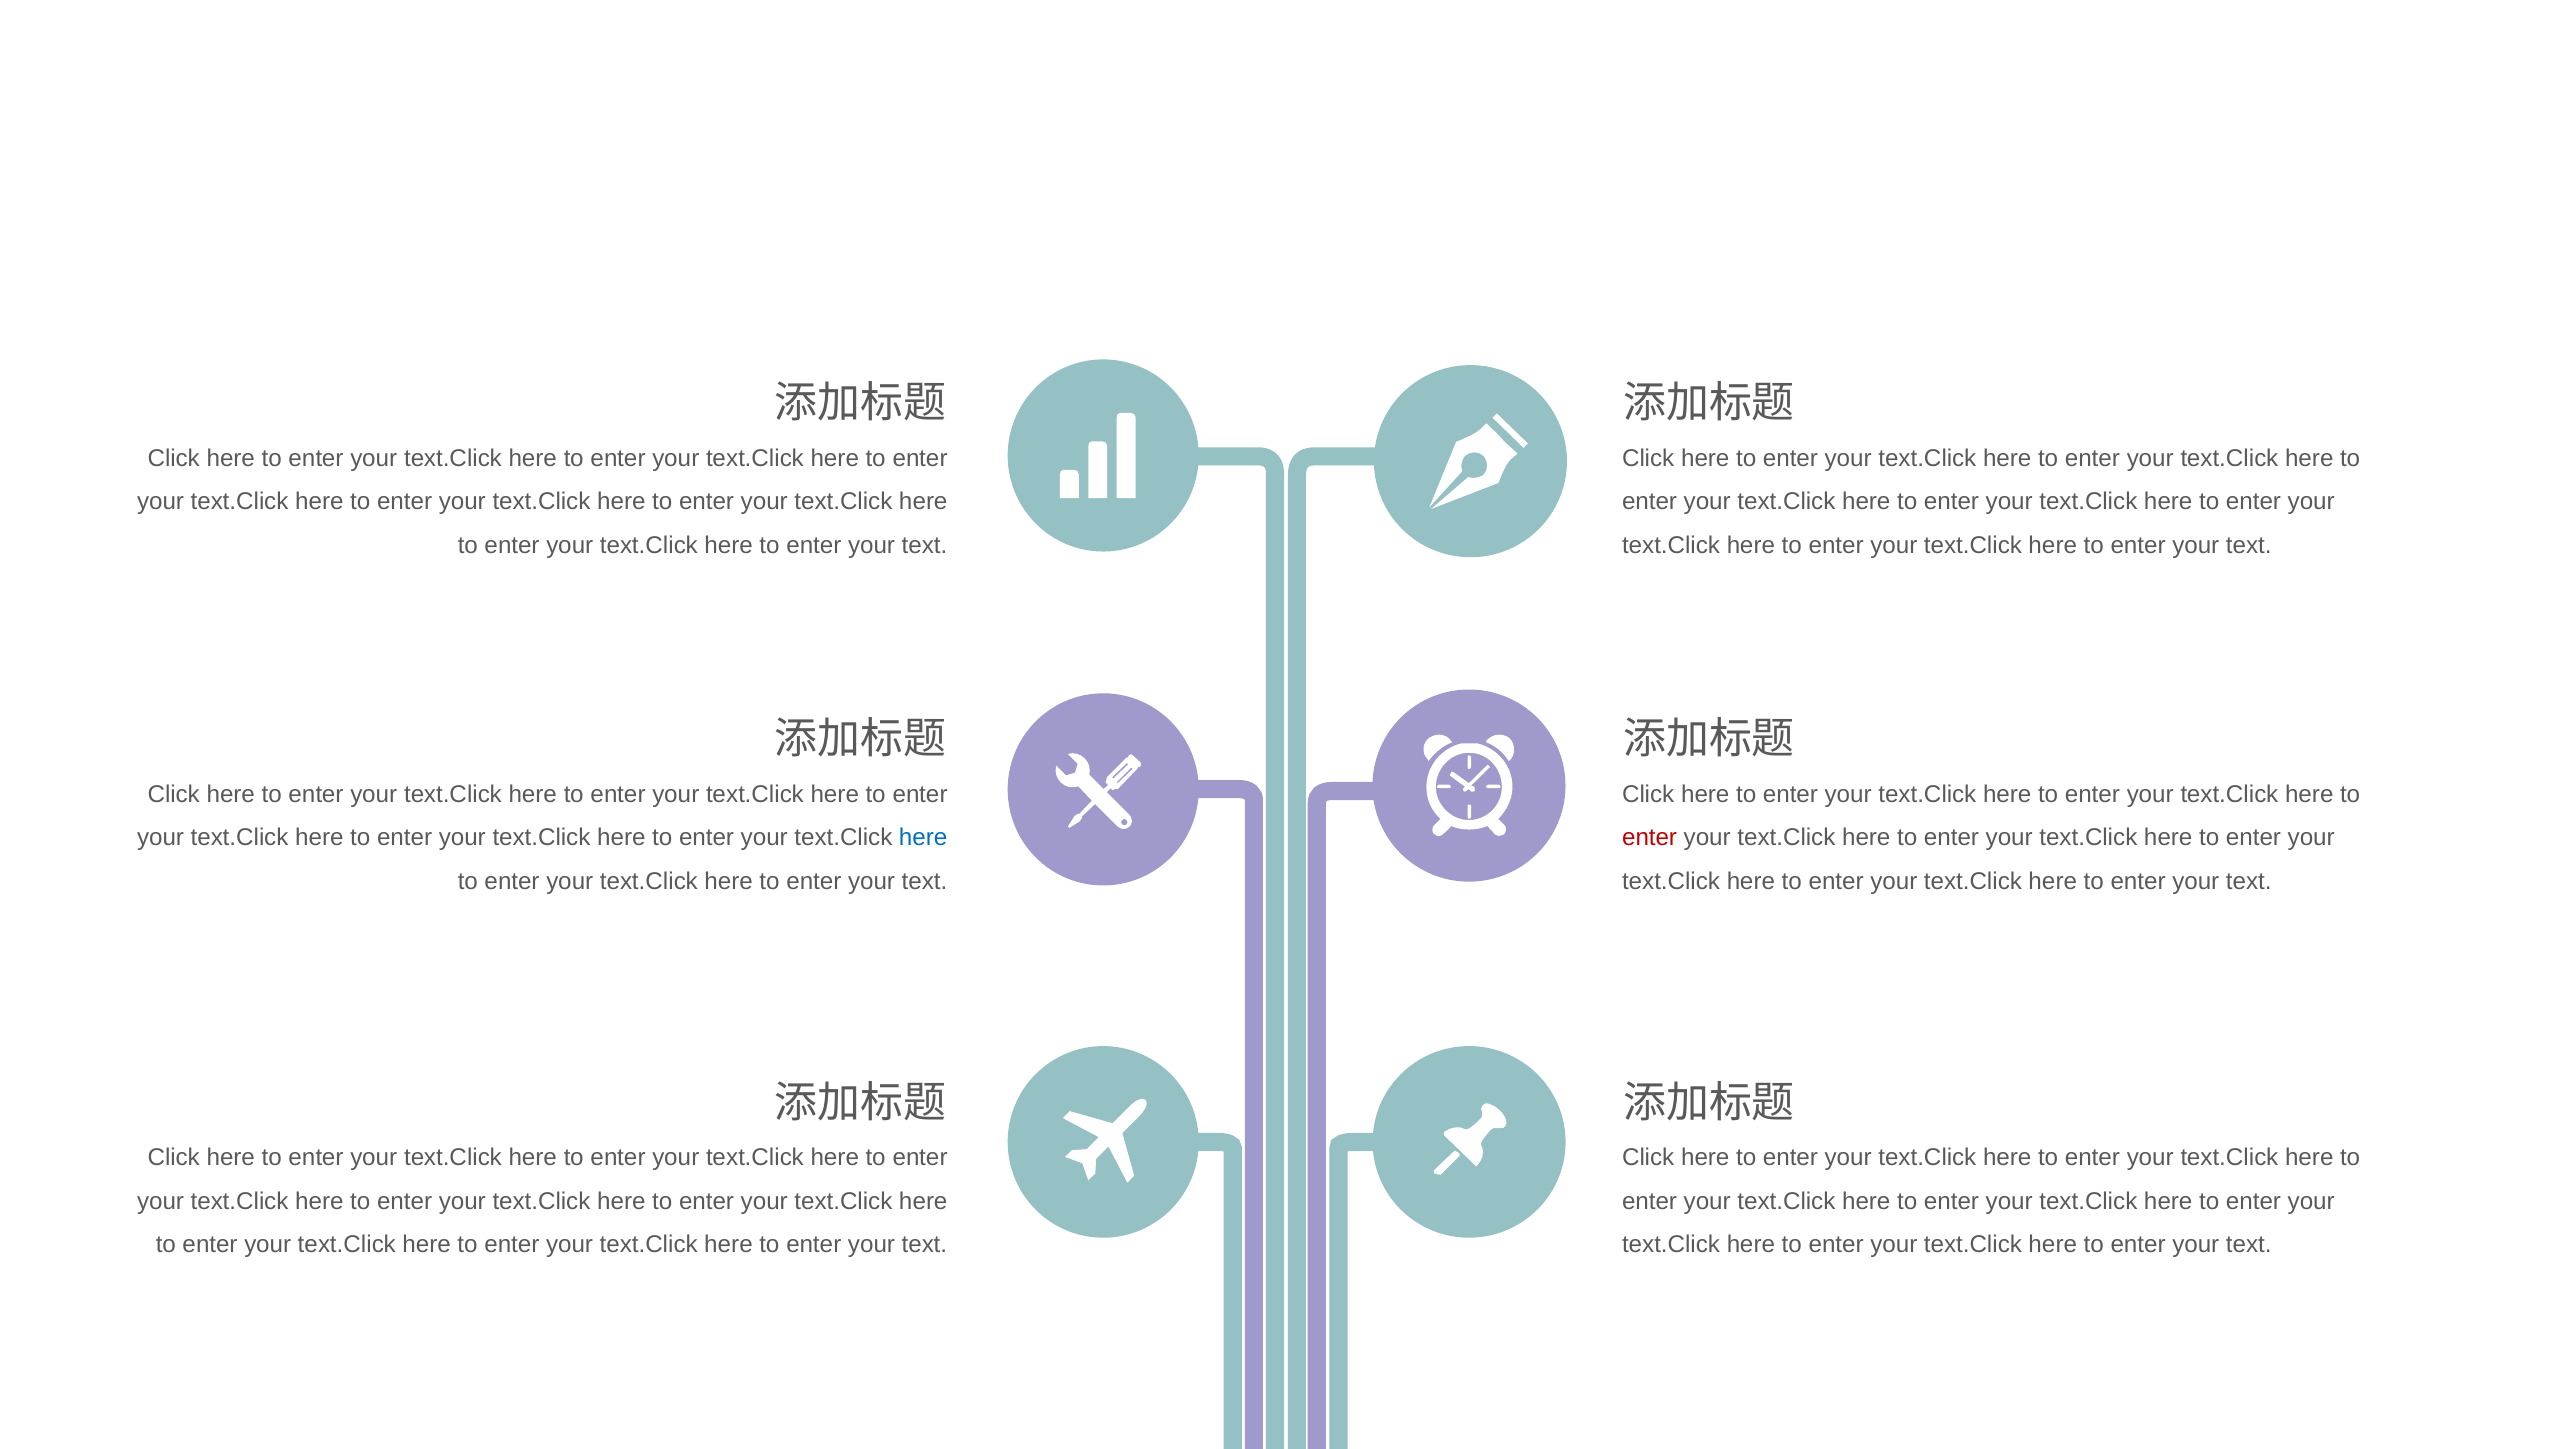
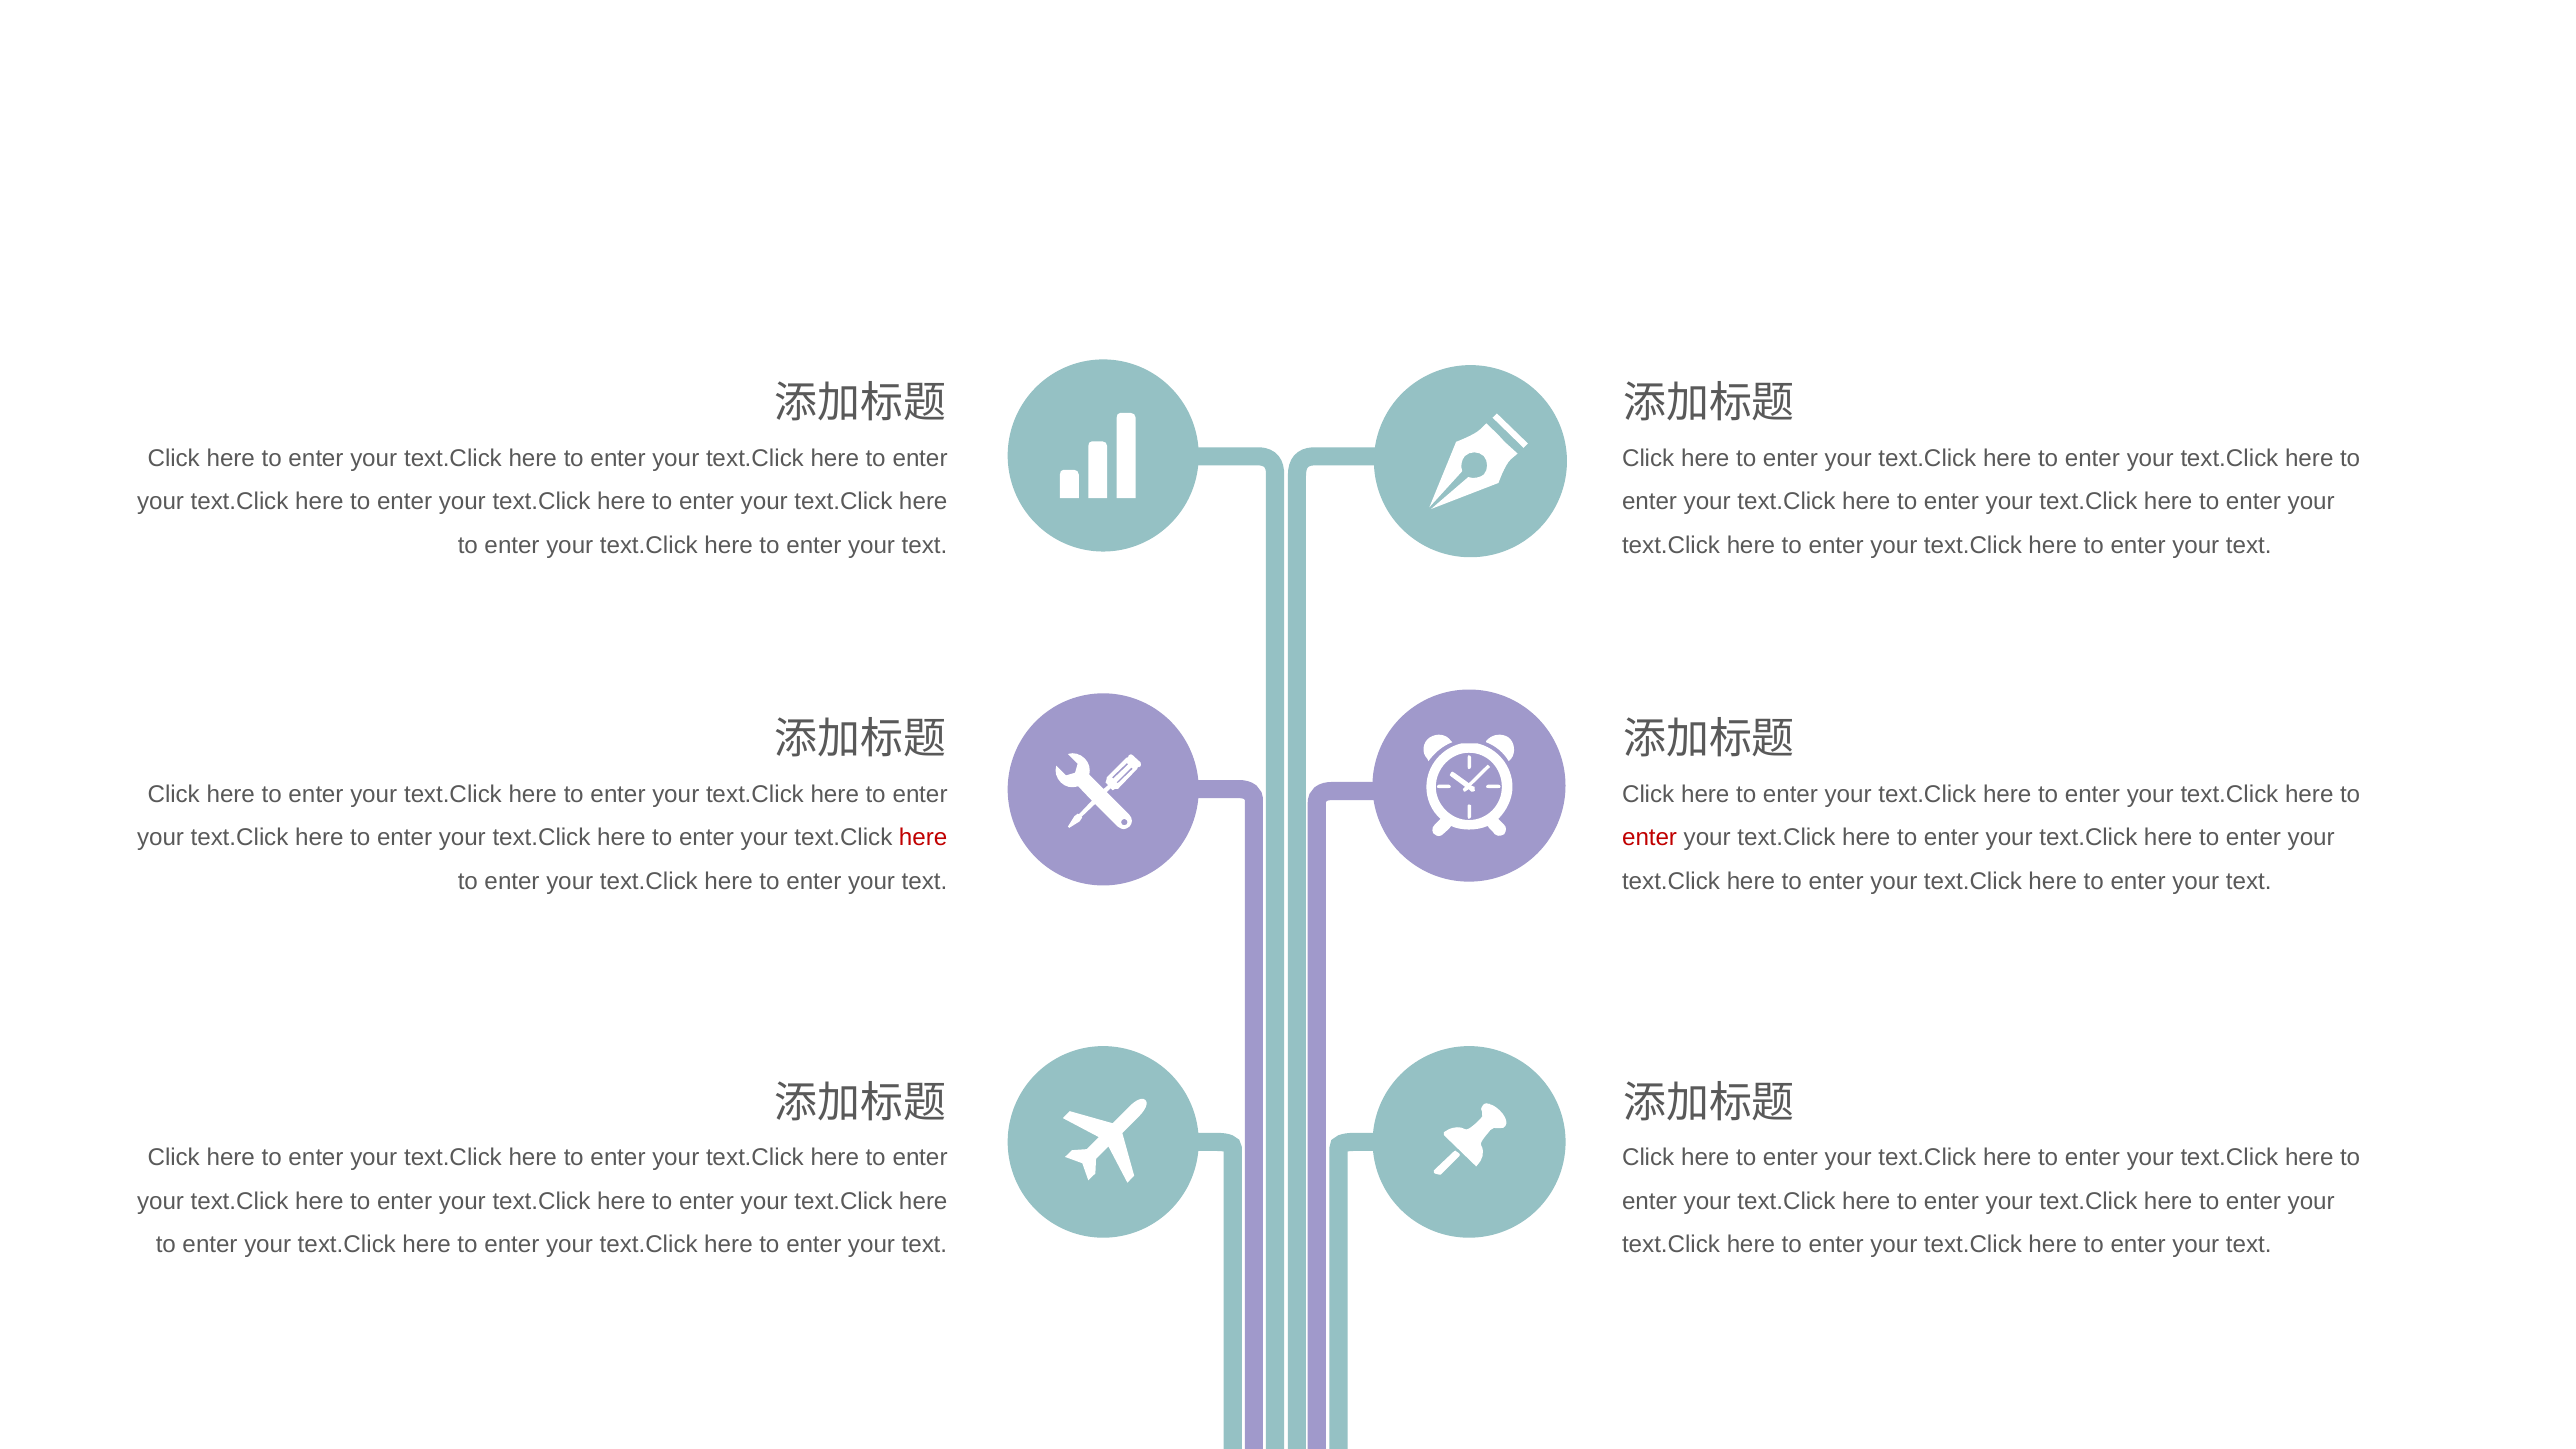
here at (923, 838) colour: blue -> red
